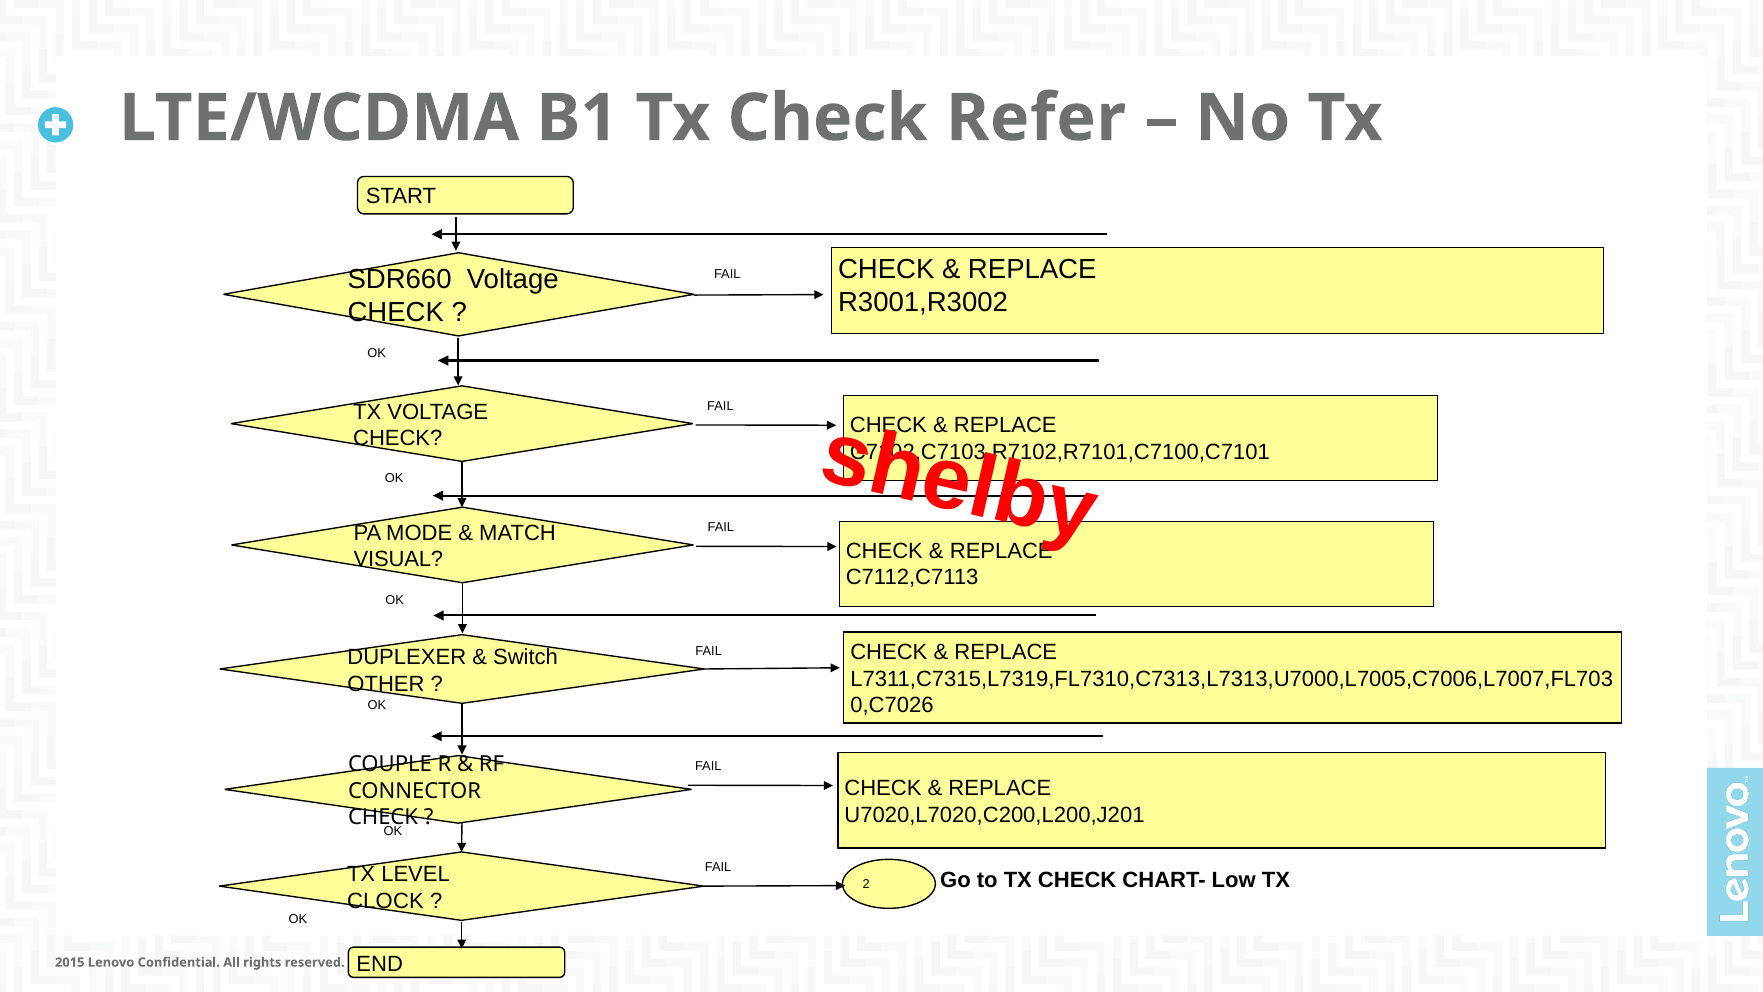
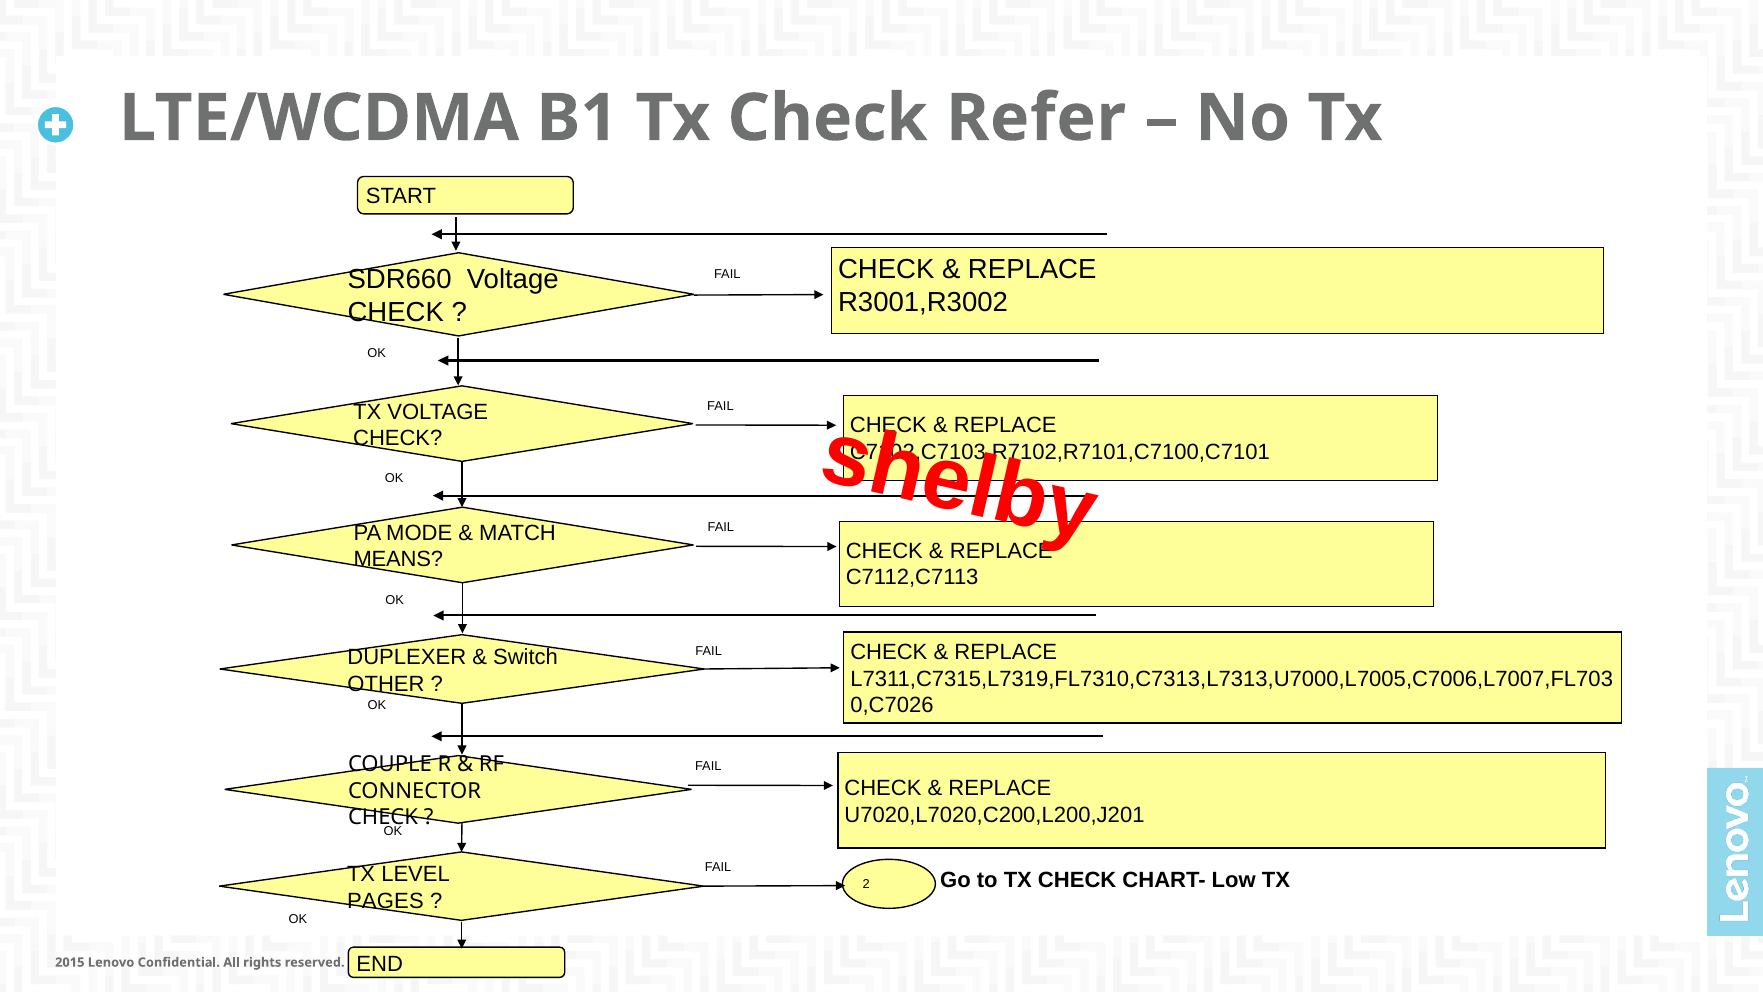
VISUAL: VISUAL -> MEANS
CLOCK: CLOCK -> PAGES
